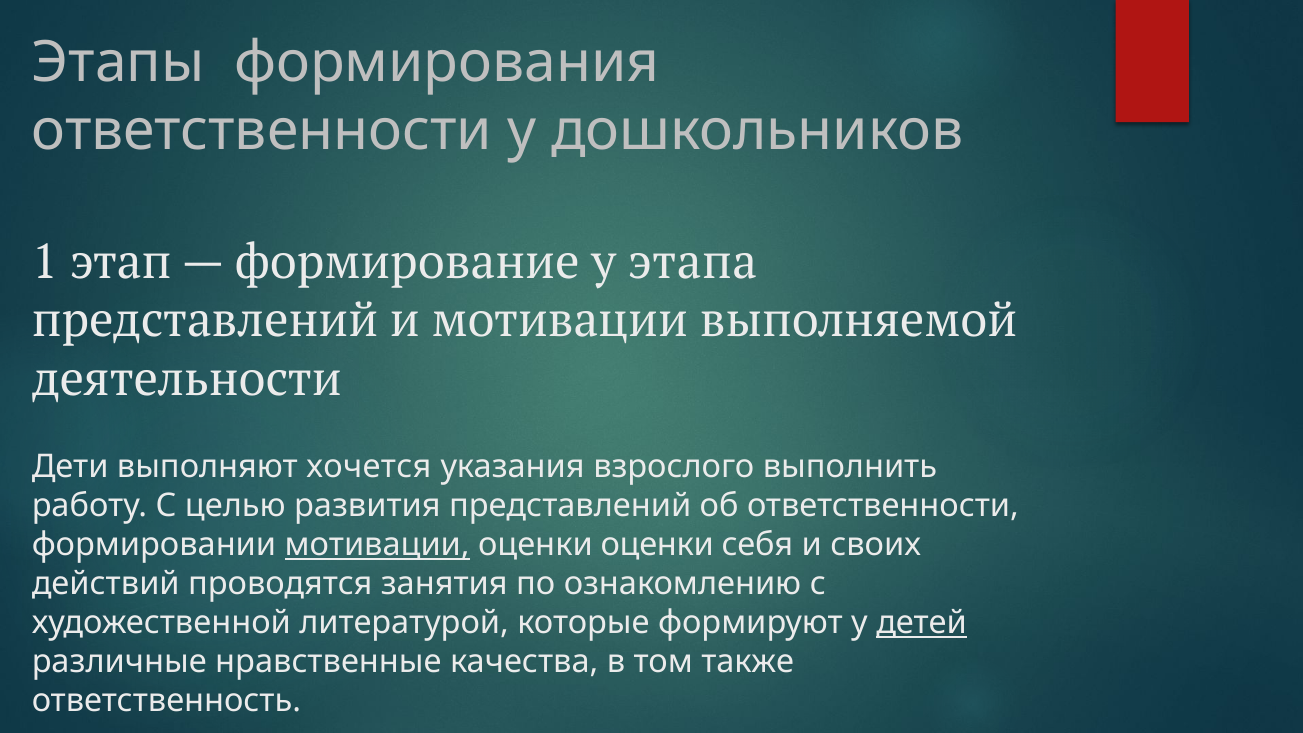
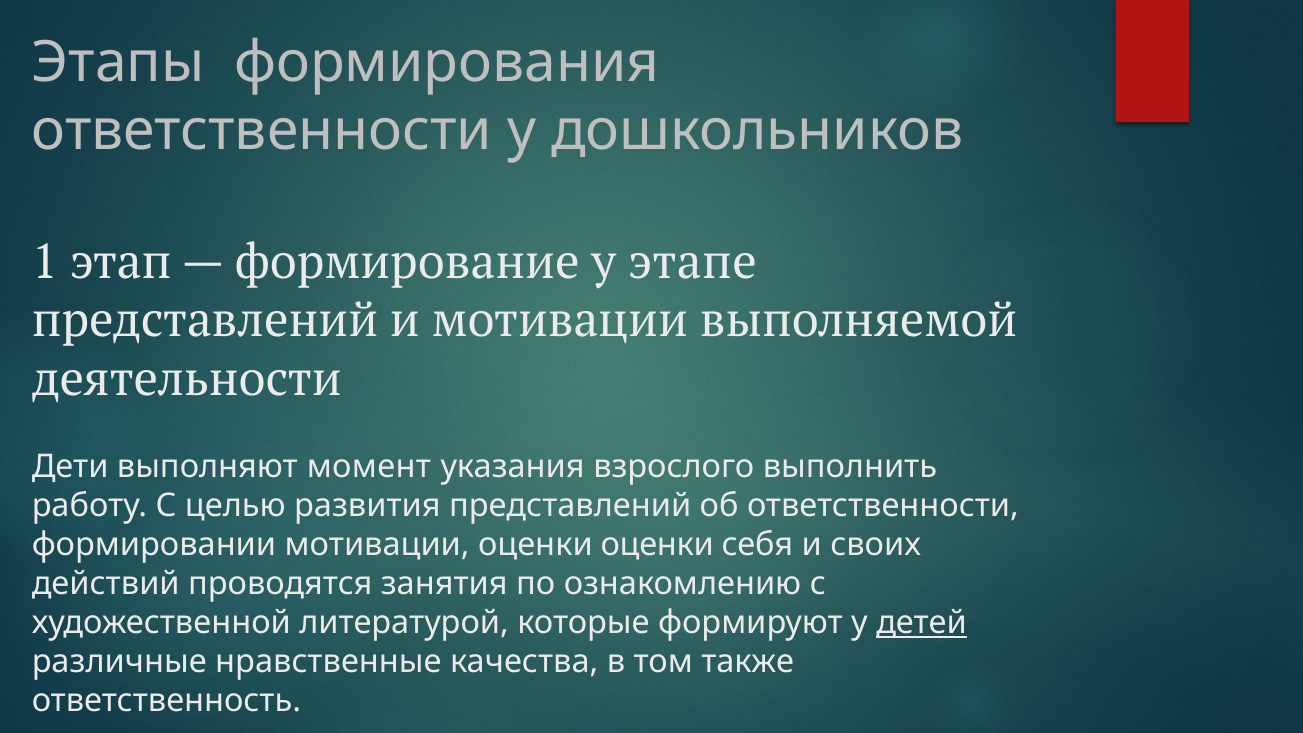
этапа: этапа -> этапе
хочется: хочется -> момент
мотивации at (377, 544) underline: present -> none
